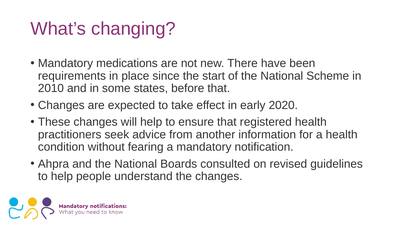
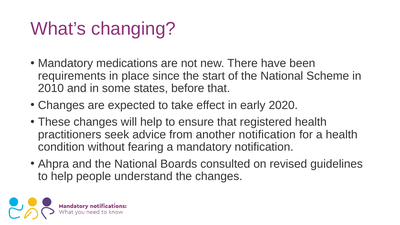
another information: information -> notification
